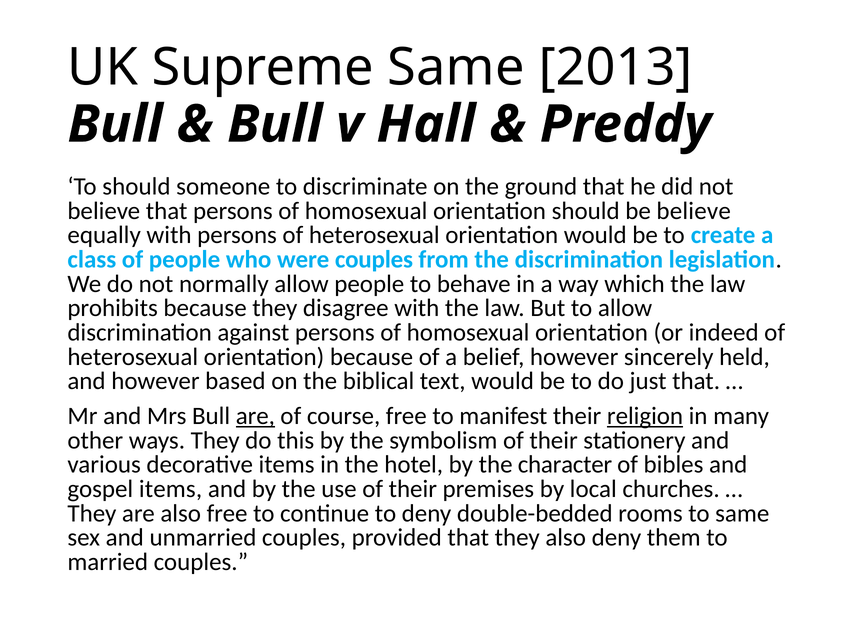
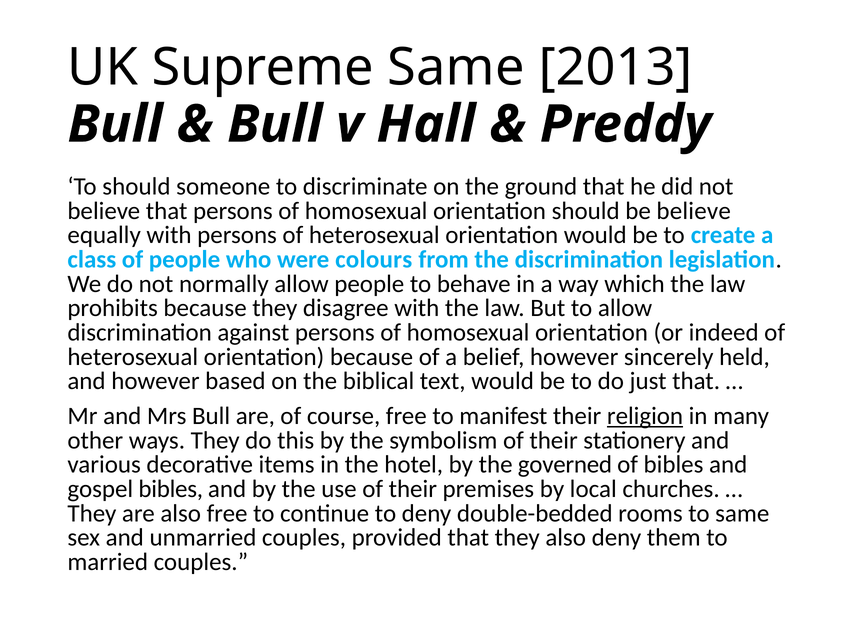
were couples: couples -> colours
are at (255, 416) underline: present -> none
character: character -> governed
gospel items: items -> bibles
